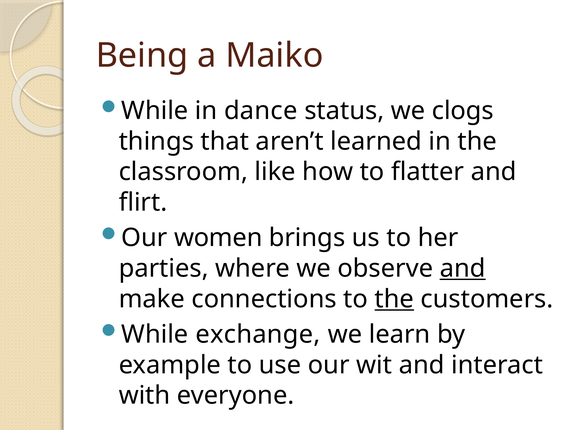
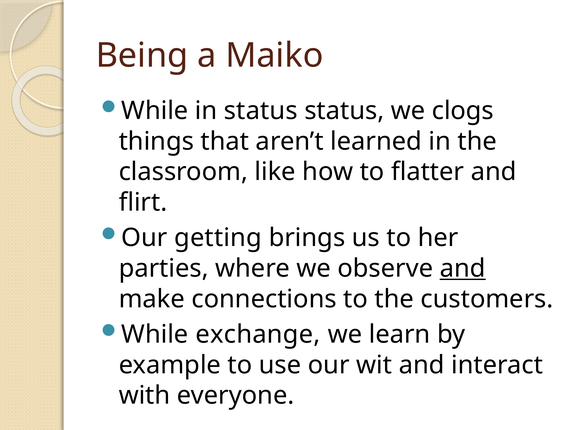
in dance: dance -> status
women: women -> getting
the at (394, 299) underline: present -> none
